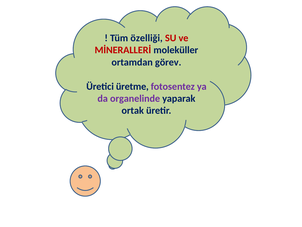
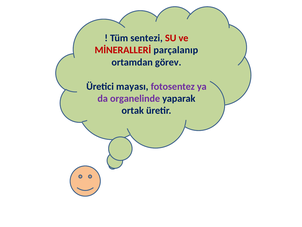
özelliği: özelliği -> sentezi
moleküller: moleküller -> parçalanıp
üretme: üretme -> mayası
